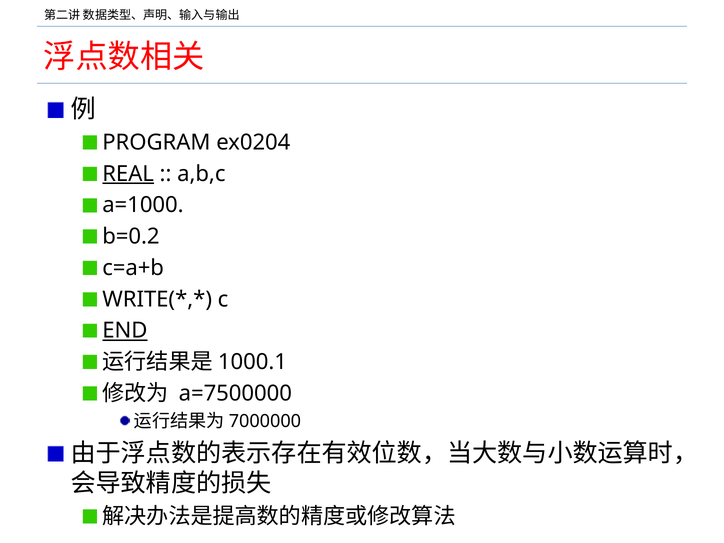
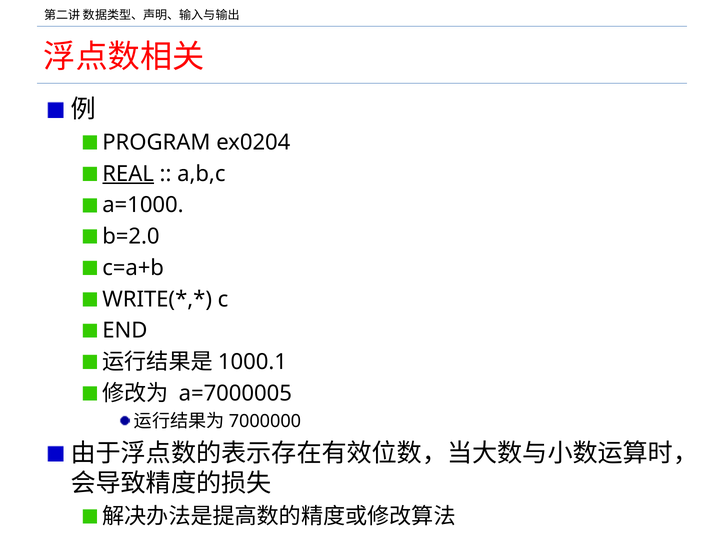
b=0.2: b=0.2 -> b=2.0
END underline: present -> none
a=7500000: a=7500000 -> a=7000005
